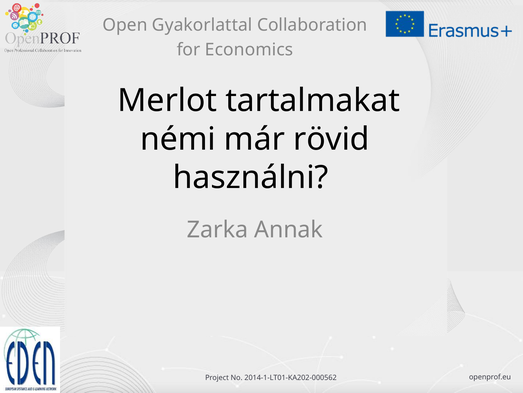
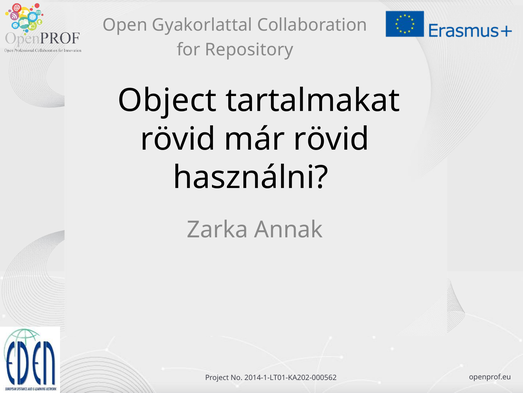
Economics: Economics -> Repository
Merlot: Merlot -> Object
némi at (178, 139): némi -> rövid
